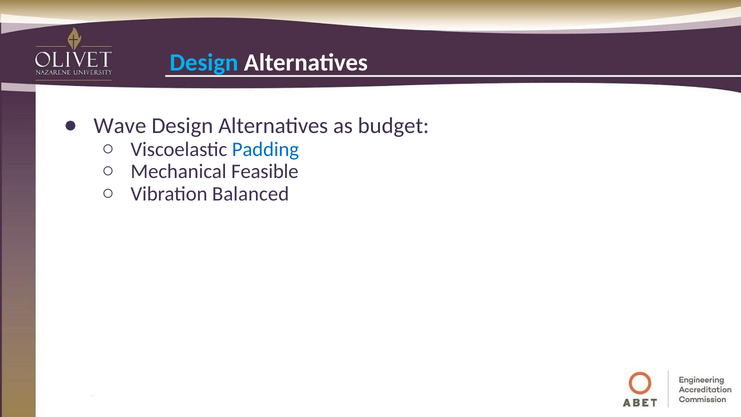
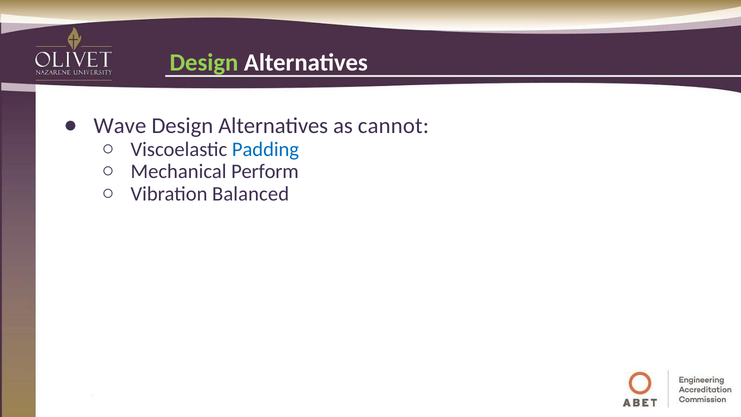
Design at (204, 62) colour: light blue -> light green
budget: budget -> cannot
Feasible: Feasible -> Perform
